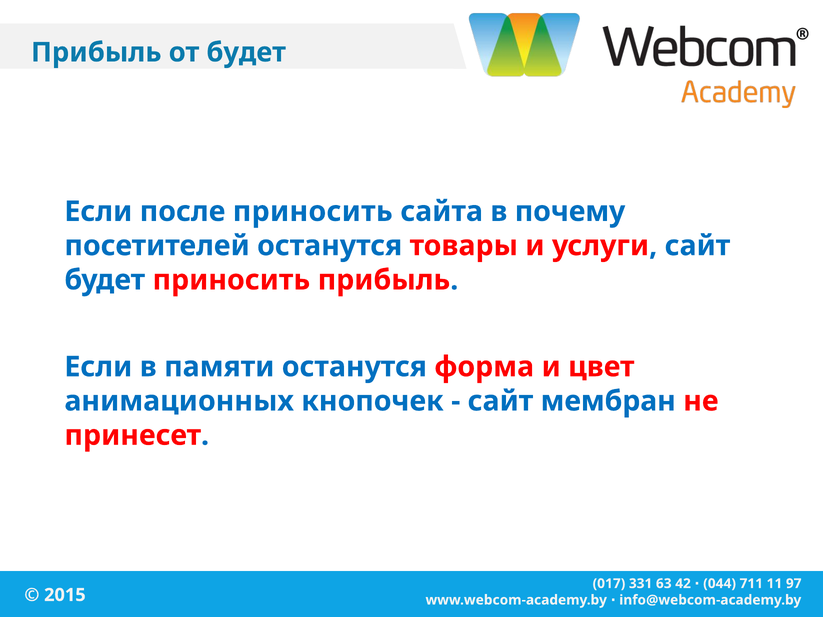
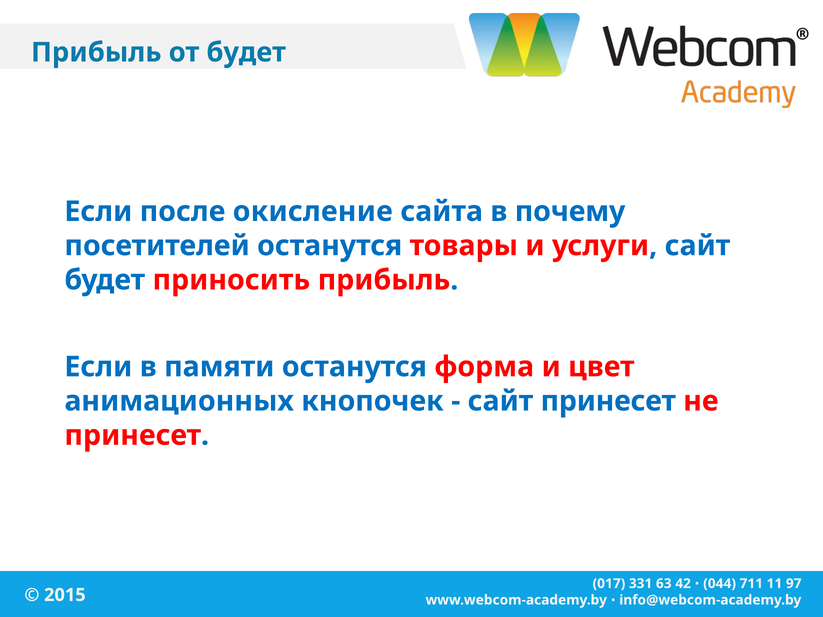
после приносить: приносить -> окисление
сайт мембран: мембран -> принесет
